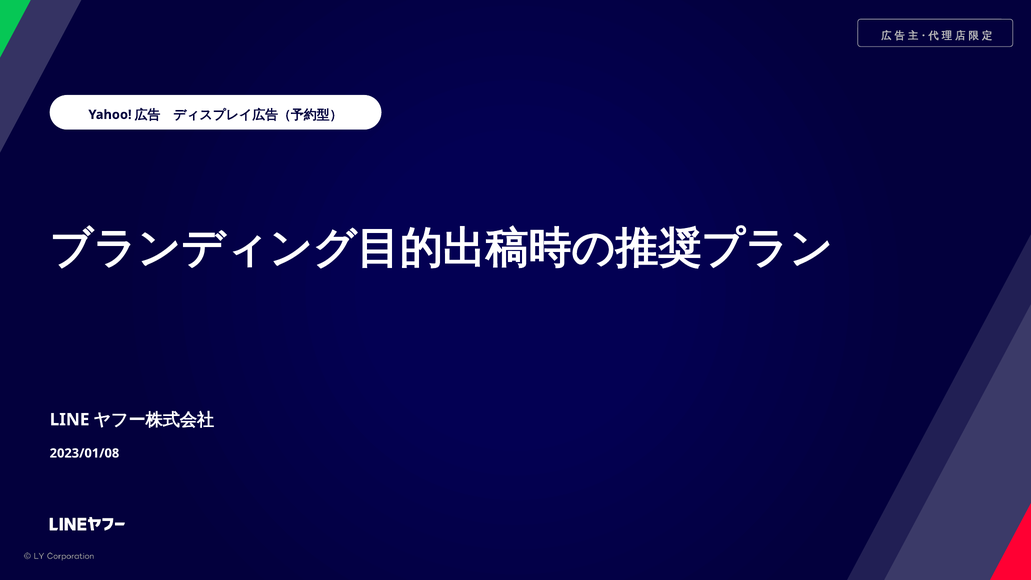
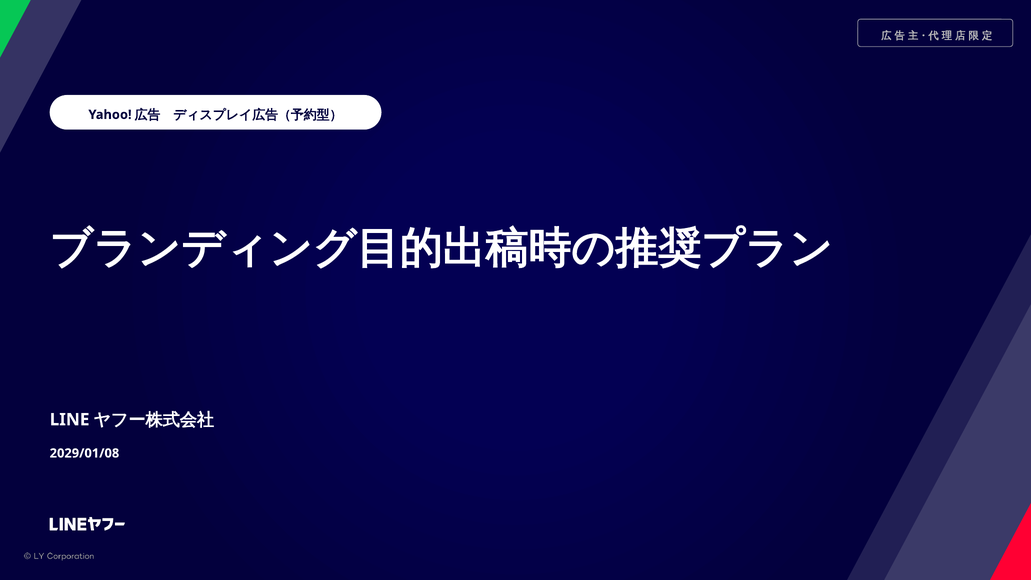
2023/01/08: 2023/01/08 -> 2029/01/08
